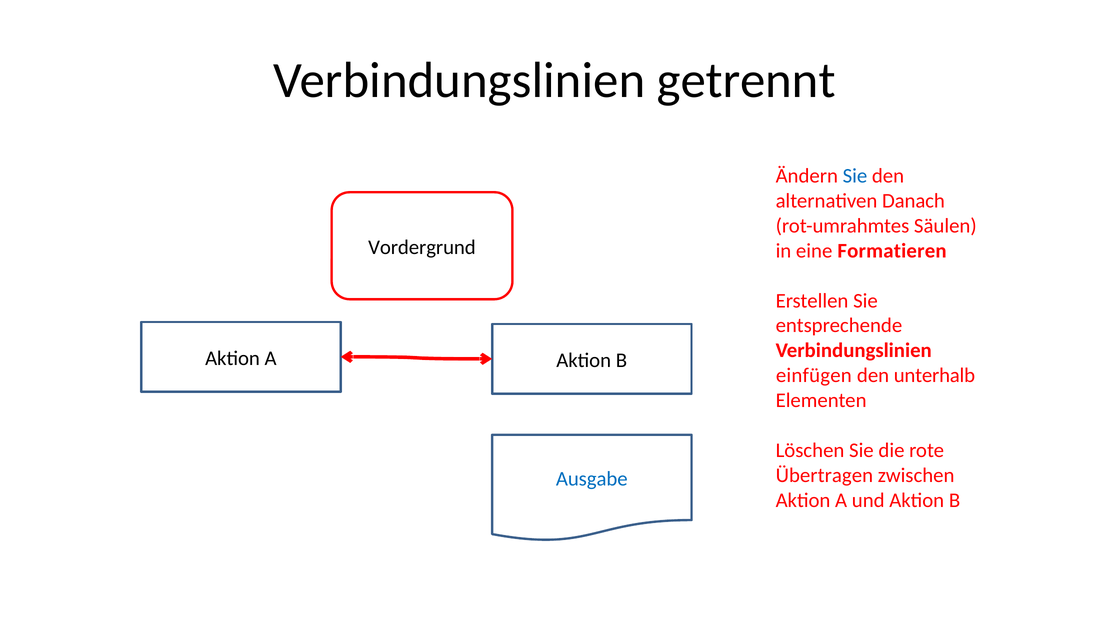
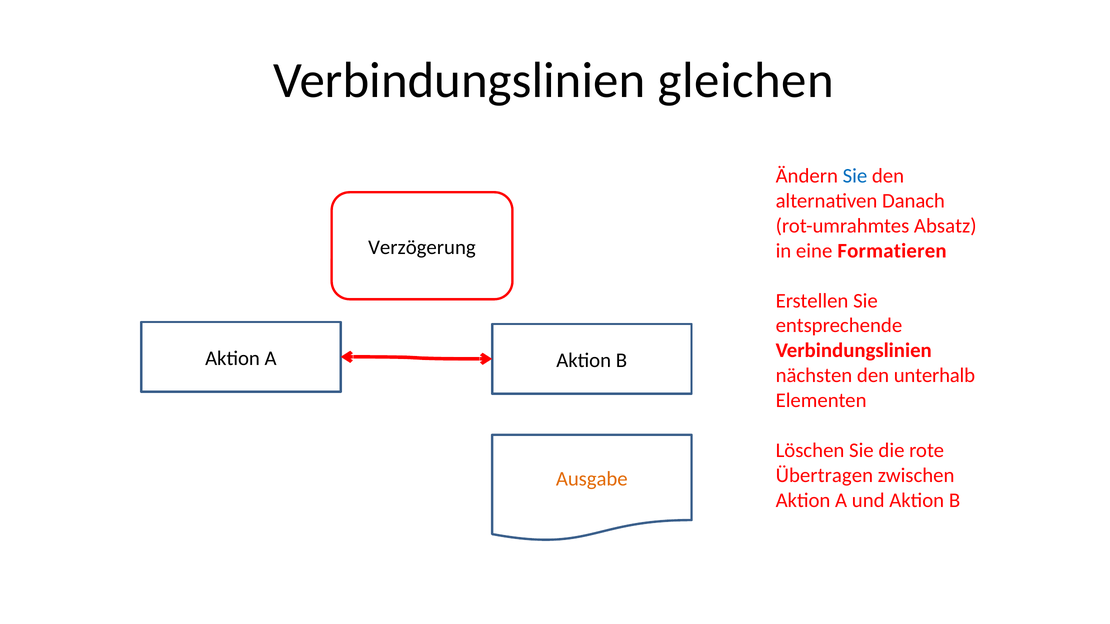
getrennt: getrennt -> gleichen
Säulen: Säulen -> Absatz
Vordergrund: Vordergrund -> Verzögerung
einfügen: einfügen -> nächsten
Ausgabe colour: blue -> orange
